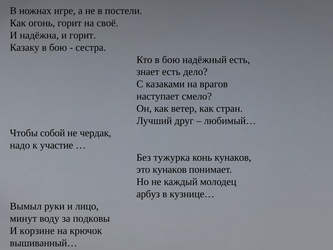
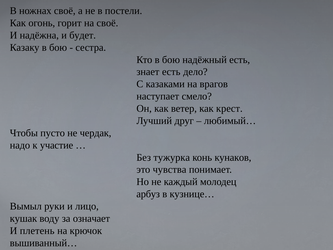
ножнах игре: игре -> своё
и горит: горит -> будет
стран: стран -> крест
собой: собой -> пусто
это кунаков: кунаков -> чувства
минут: минут -> кушак
подковы: подковы -> означает
корзине: корзине -> плетень
